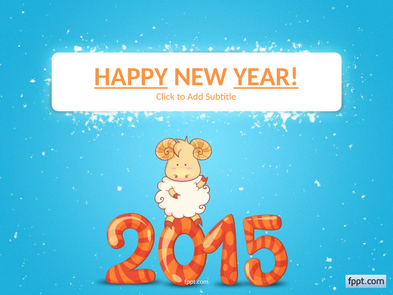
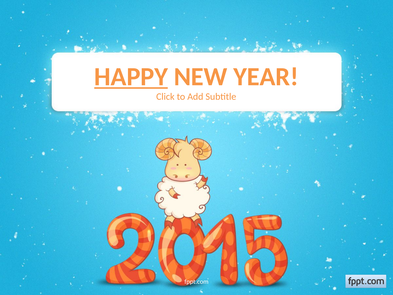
YEAR underline: present -> none
